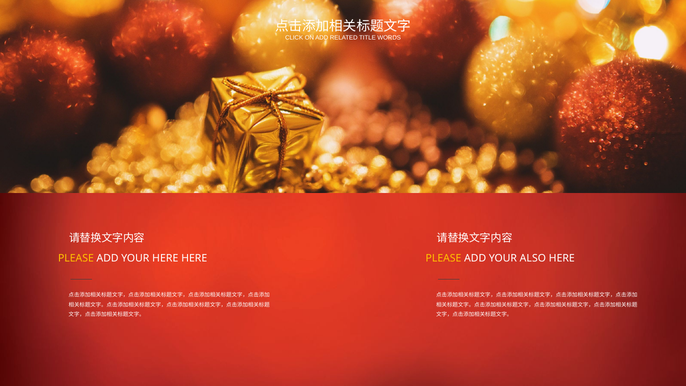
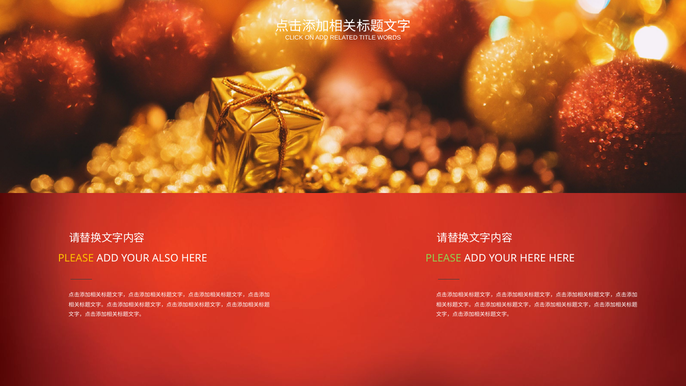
YOUR HERE: HERE -> ALSO
PLEASE at (443, 258) colour: yellow -> light green
YOUR ALSO: ALSO -> HERE
